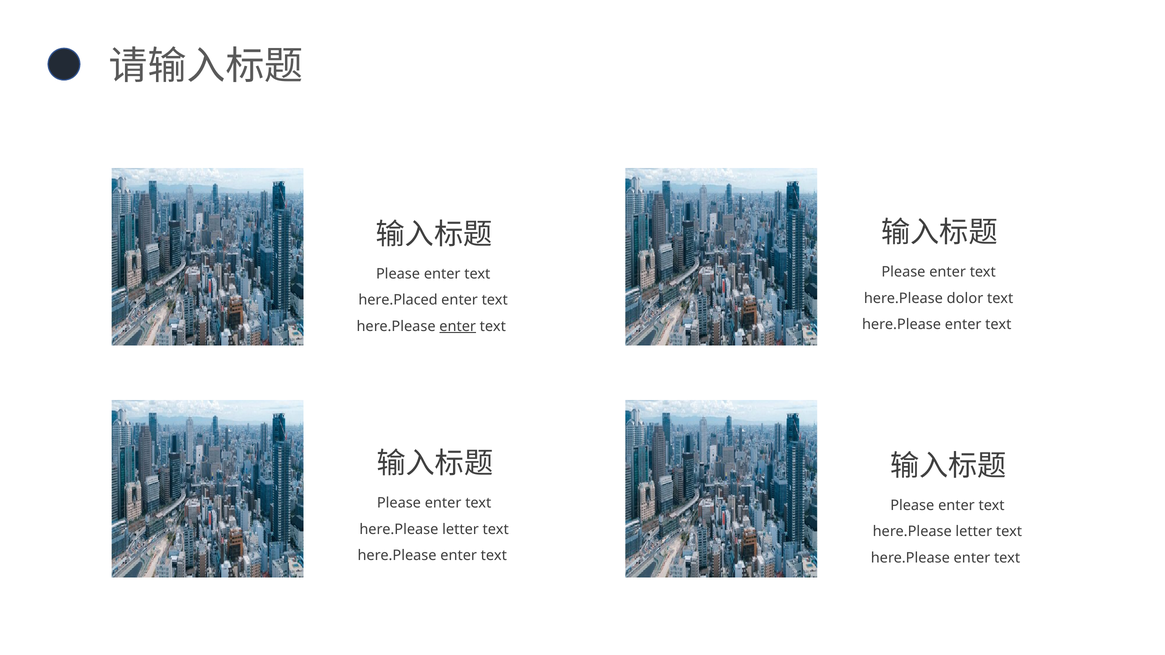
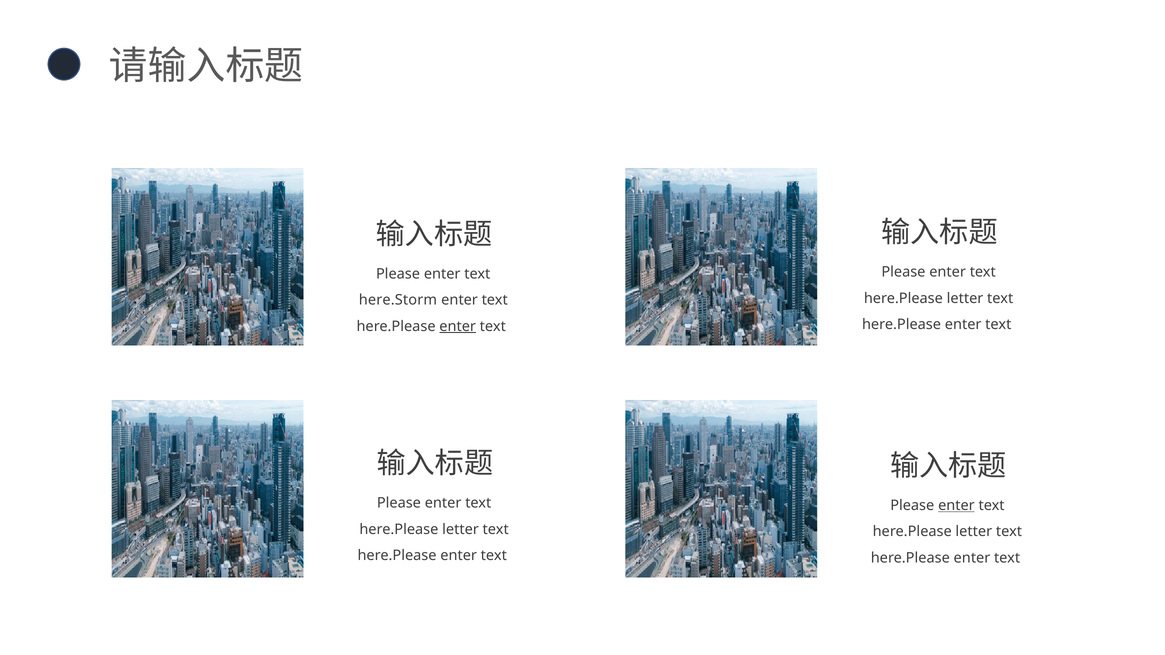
dolor at (965, 299): dolor -> letter
here.Placed: here.Placed -> here.Storm
enter at (956, 506) underline: none -> present
